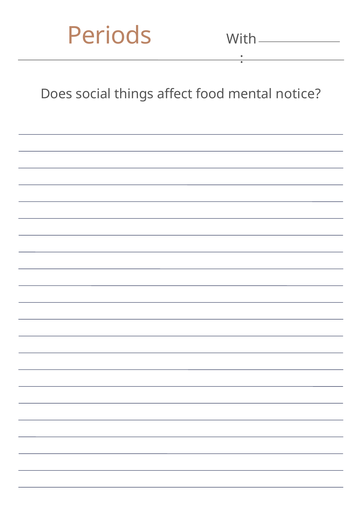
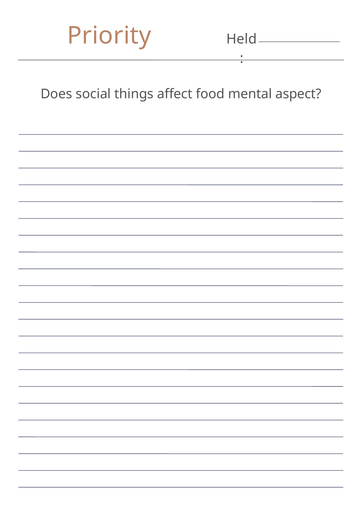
Periods: Periods -> Priority
With: With -> Held
notice: notice -> aspect
